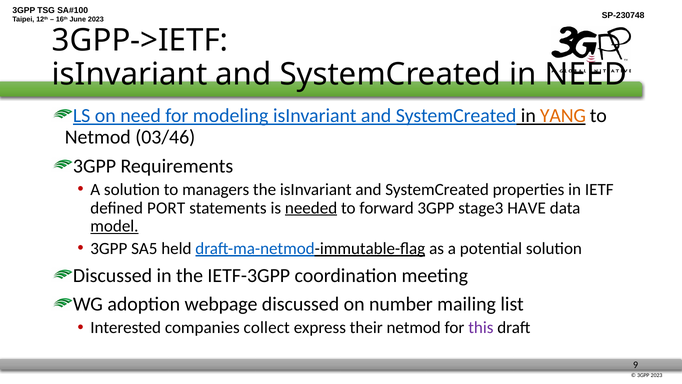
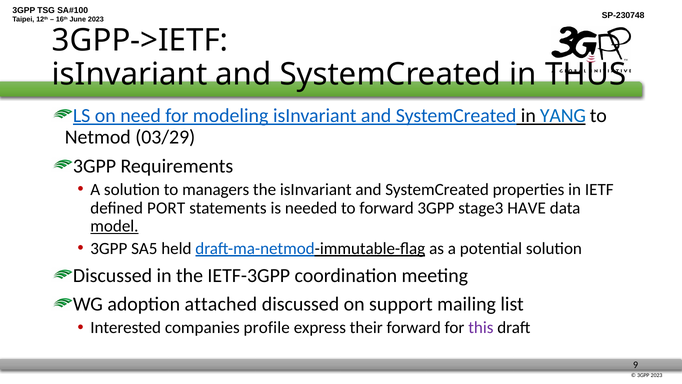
in NEED: NEED -> THUS
YANG colour: orange -> blue
03/46: 03/46 -> 03/29
needed underline: present -> none
webpage: webpage -> attached
number: number -> support
collect: collect -> profile
their netmod: netmod -> forward
